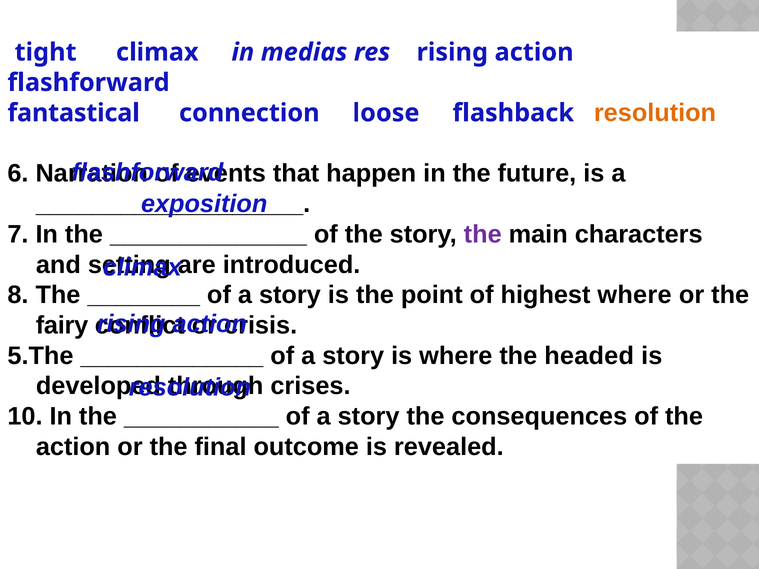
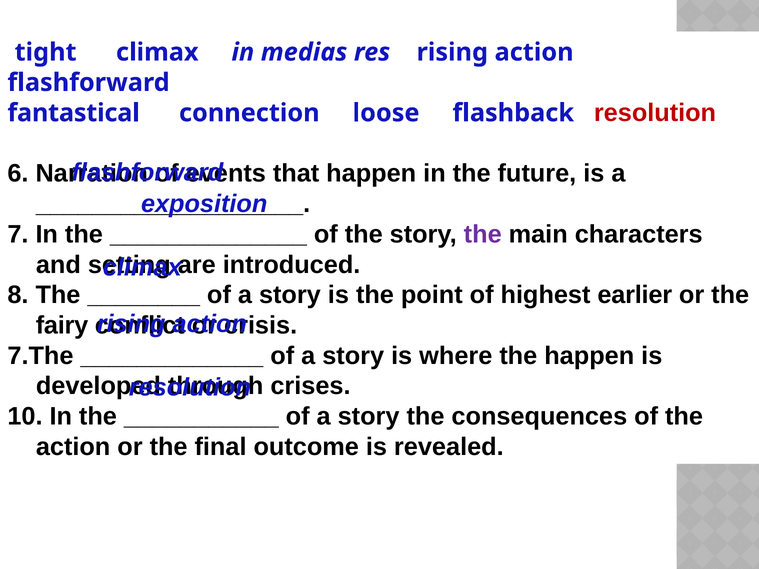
resolution at (655, 113) colour: orange -> red
highest where: where -> earlier
5.The: 5.The -> 7.The
the headed: headed -> happen
